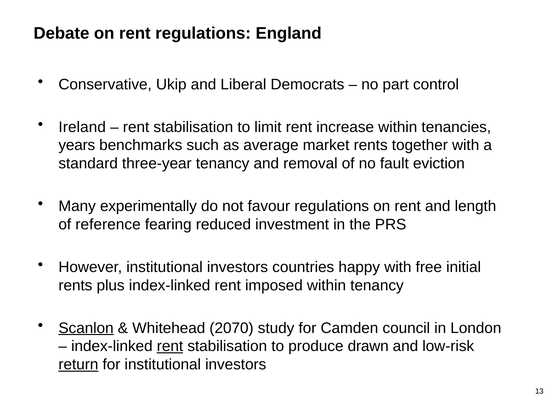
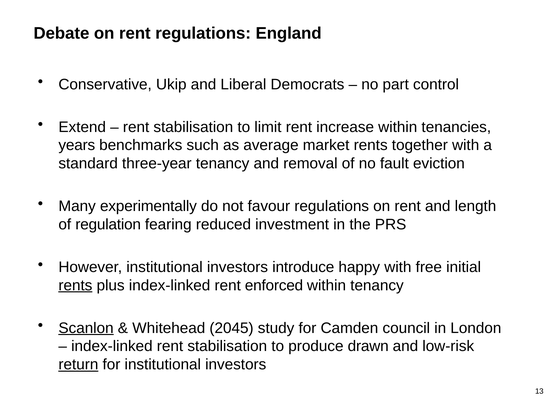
Ireland: Ireland -> Extend
reference: reference -> regulation
countries: countries -> introduce
rents at (75, 286) underline: none -> present
imposed: imposed -> enforced
2070: 2070 -> 2045
rent at (170, 347) underline: present -> none
